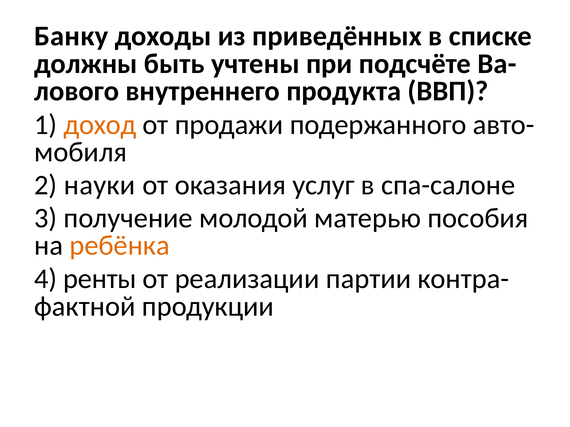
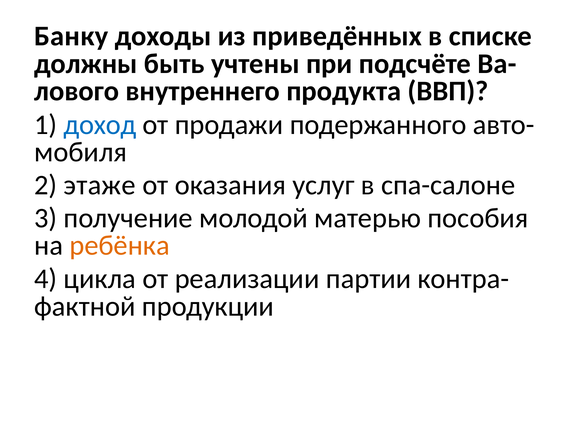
доход colour: orange -> blue
науки: науки -> этаже
ренты: ренты -> цикла
